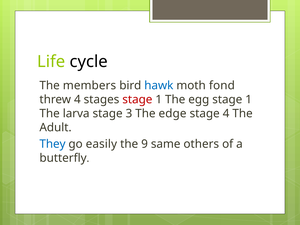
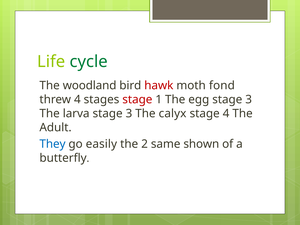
cycle colour: black -> green
members: members -> woodland
hawk colour: blue -> red
egg stage 1: 1 -> 3
edge: edge -> calyx
9: 9 -> 2
others: others -> shown
